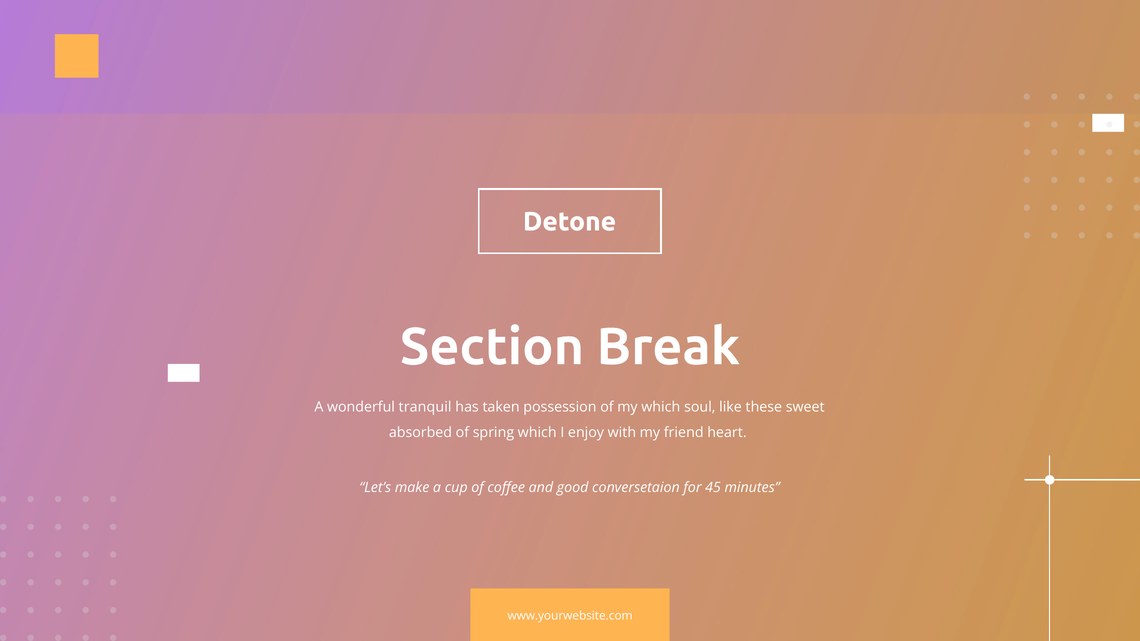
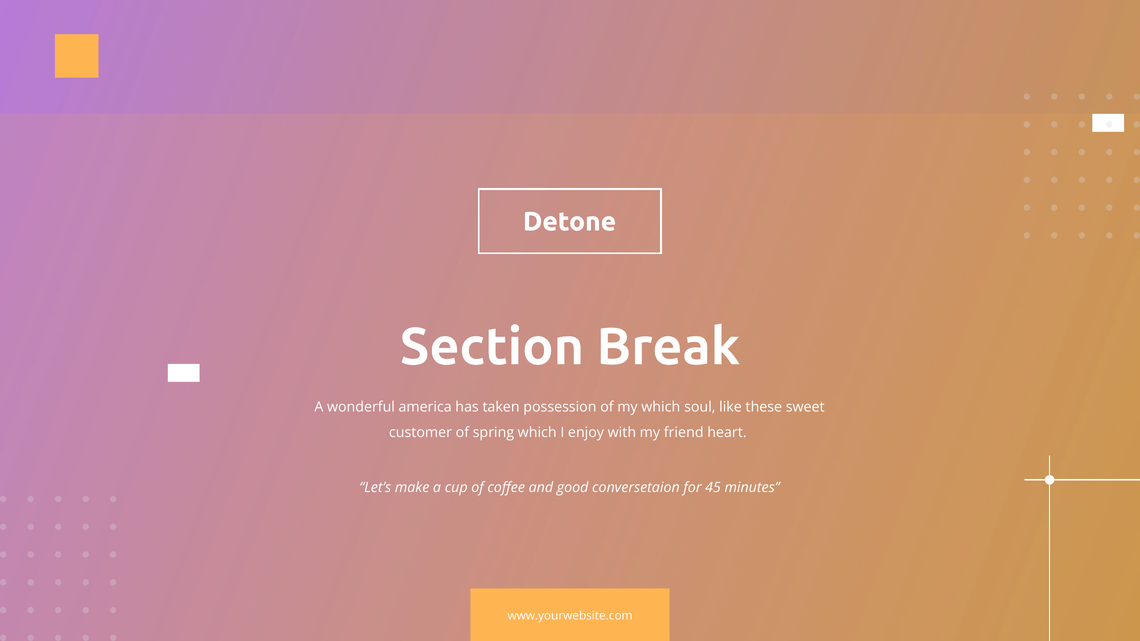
tranquil: tranquil -> america
absorbed: absorbed -> customer
